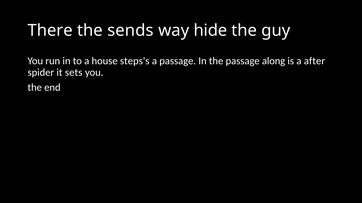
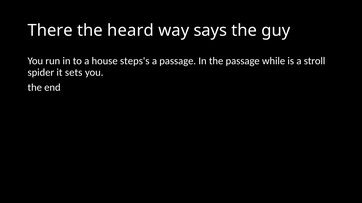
sends: sends -> heard
hide: hide -> says
along: along -> while
after: after -> stroll
